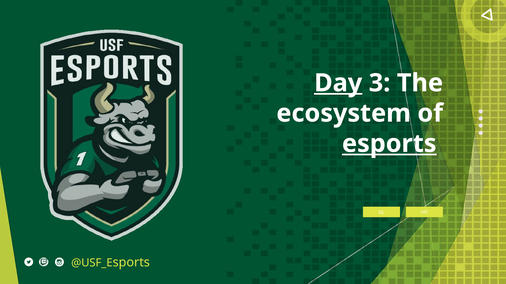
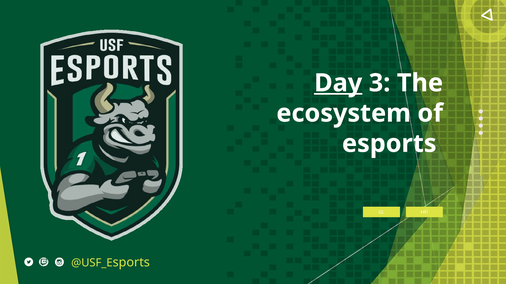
esports underline: present -> none
